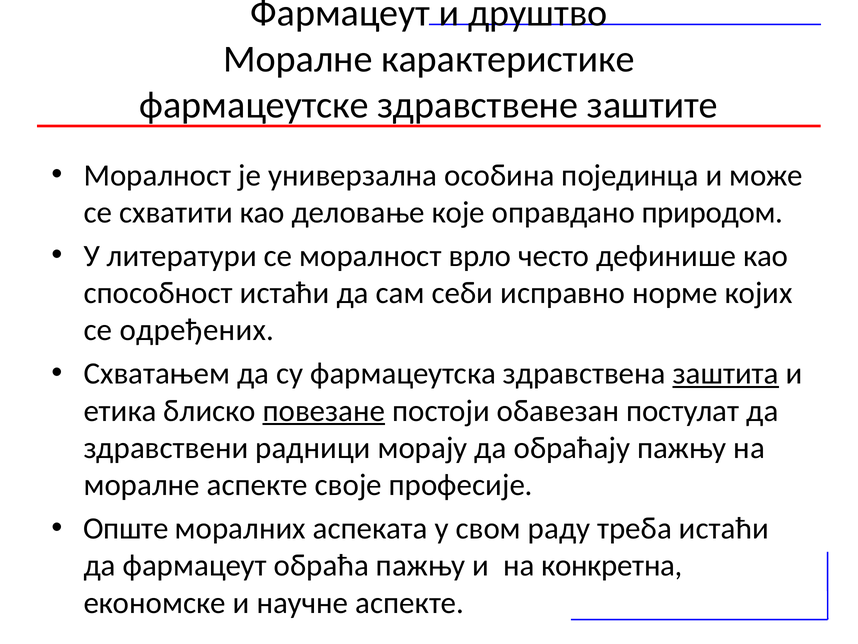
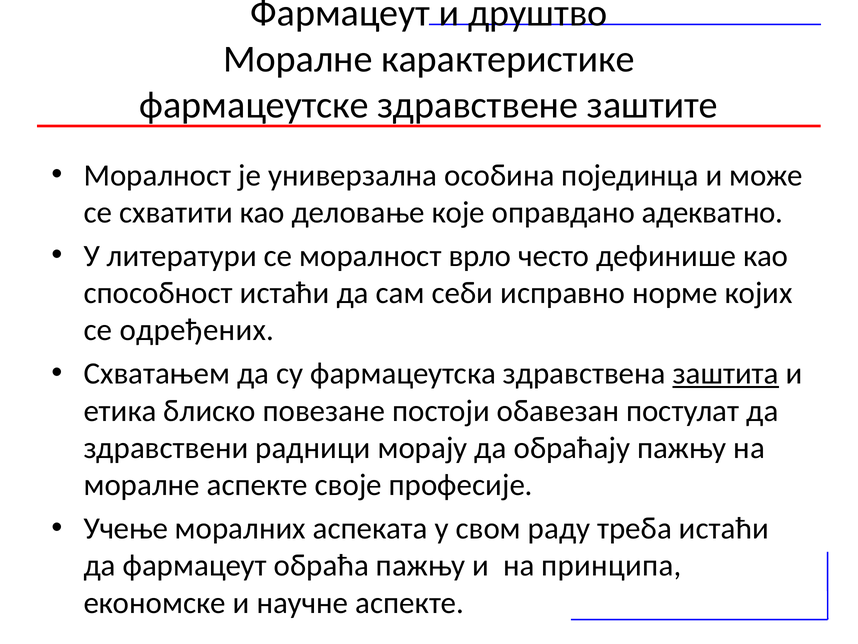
природом: природом -> адекватно
повезане underline: present -> none
Опште: Опште -> Учење
конкретна: конкретна -> принципа
